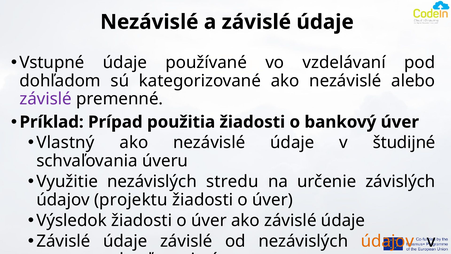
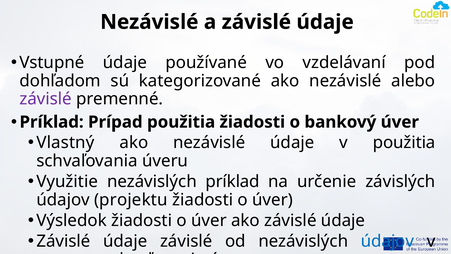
v študijné: študijné -> použitia
nezávislých stredu: stredu -> príklad
údajov at (387, 241) colour: orange -> blue
